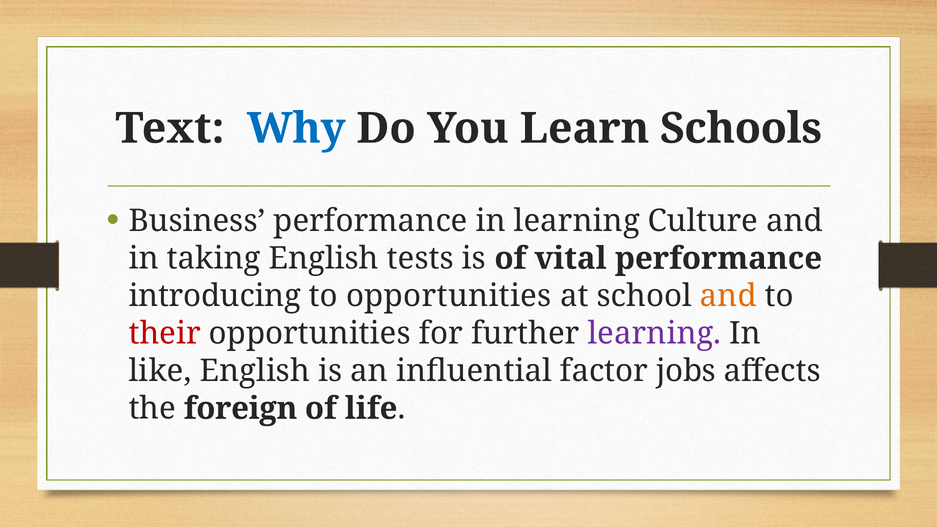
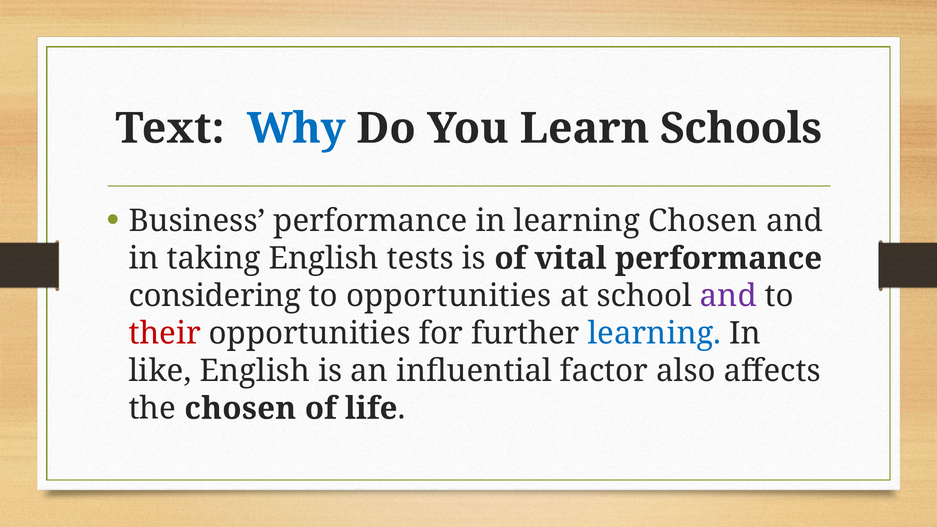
learning Culture: Culture -> Chosen
introducing: introducing -> considering
and at (728, 296) colour: orange -> purple
learning at (655, 334) colour: purple -> blue
jobs: jobs -> also
the foreign: foreign -> chosen
